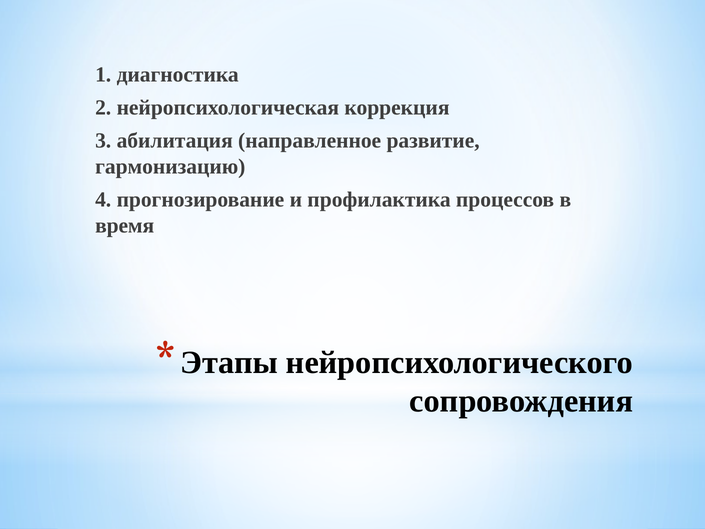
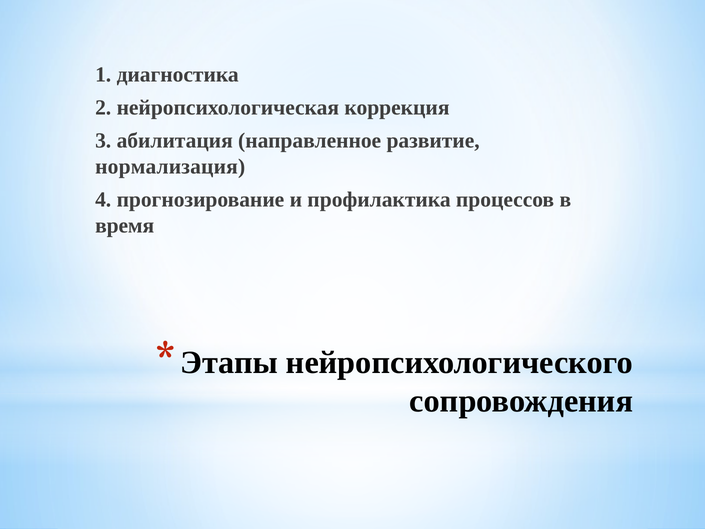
гармонизацию: гармонизацию -> нормализация
